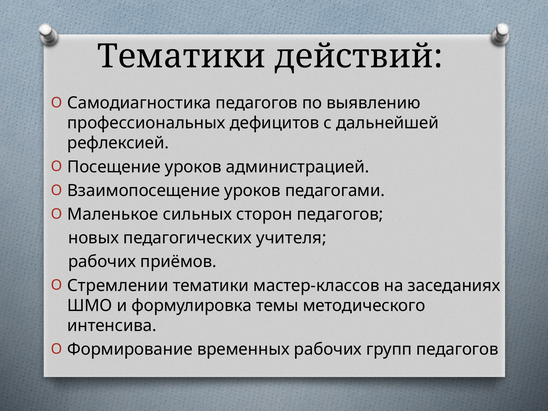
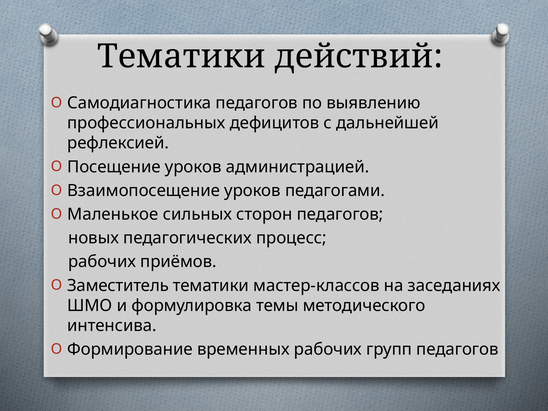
учителя: учителя -> процесс
Стремлении: Стремлении -> Заместитель
